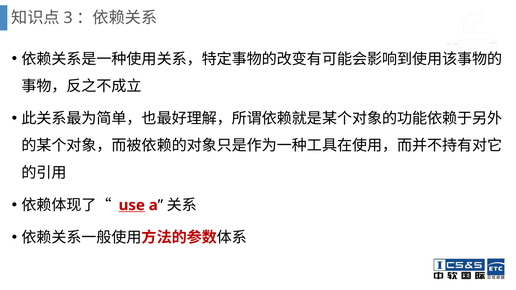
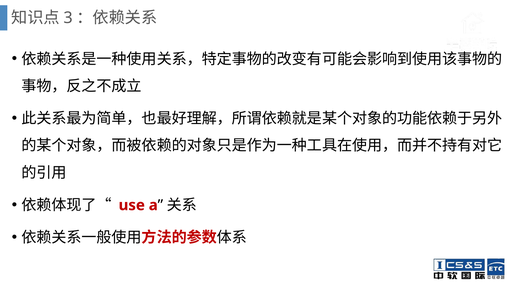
use underline: present -> none
